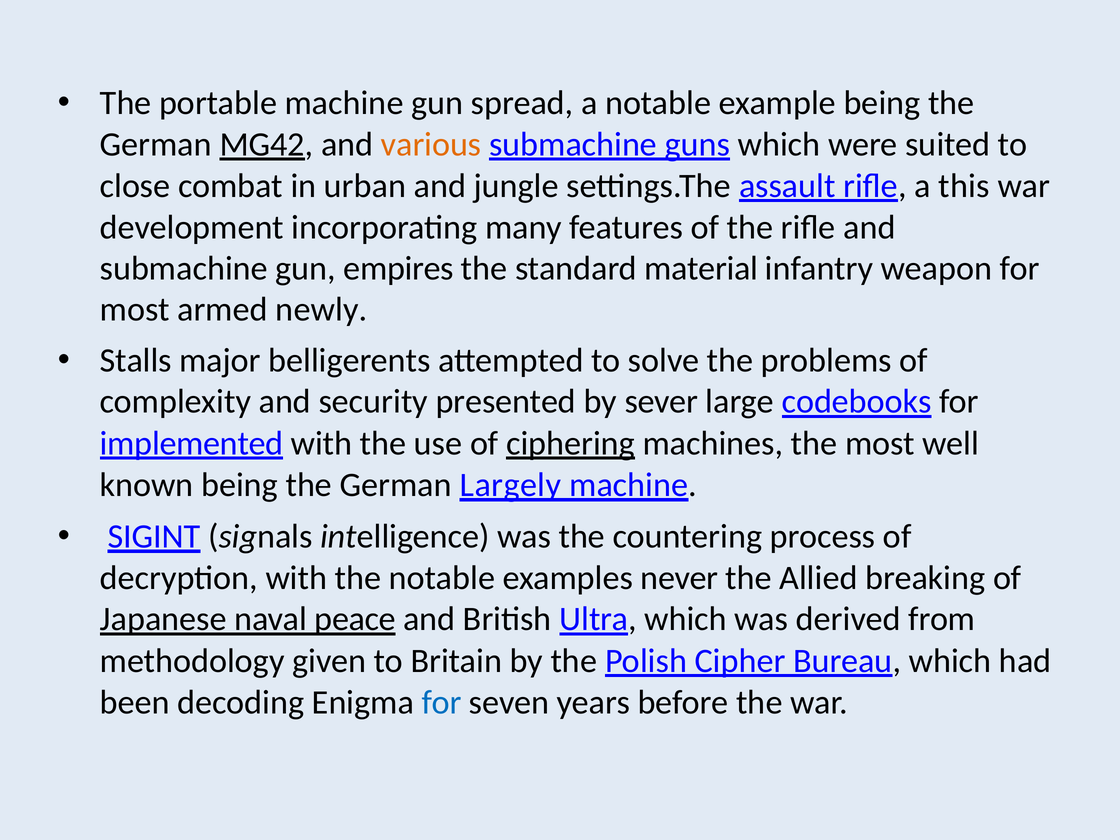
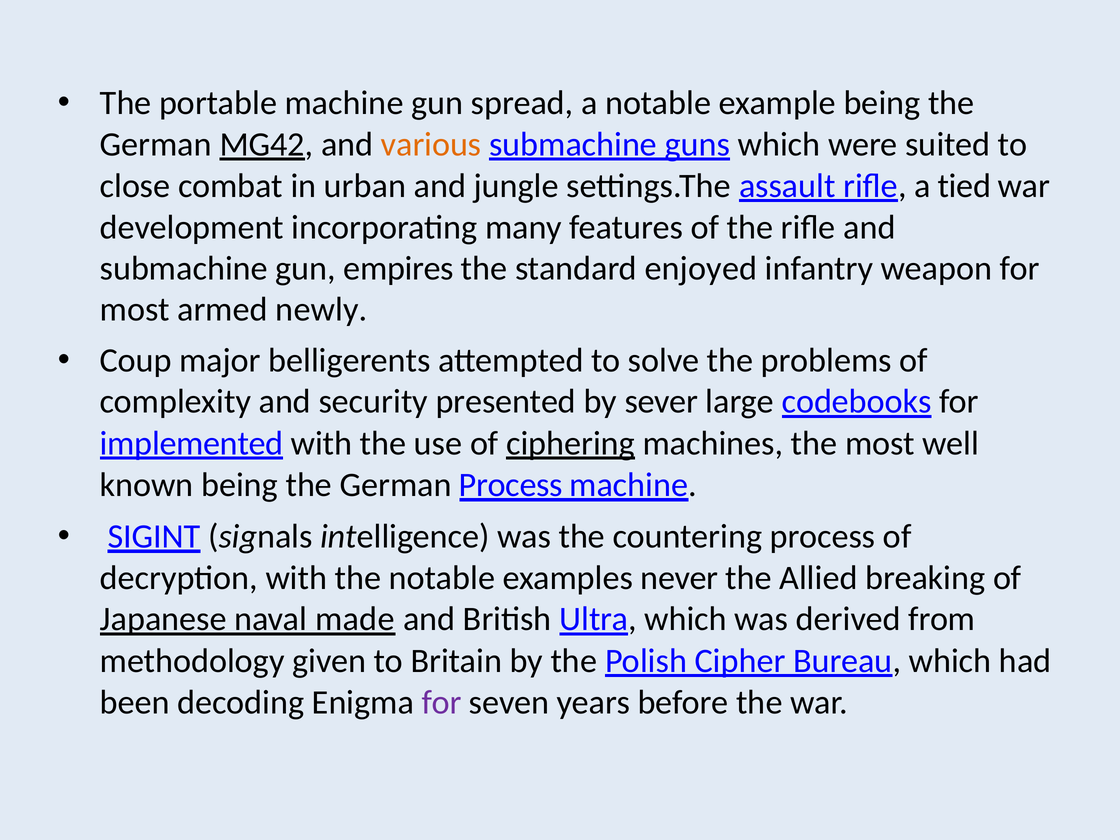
this: this -> tied
material: material -> enjoyed
Stalls: Stalls -> Coup
German Largely: Largely -> Process
peace: peace -> made
for at (442, 702) colour: blue -> purple
